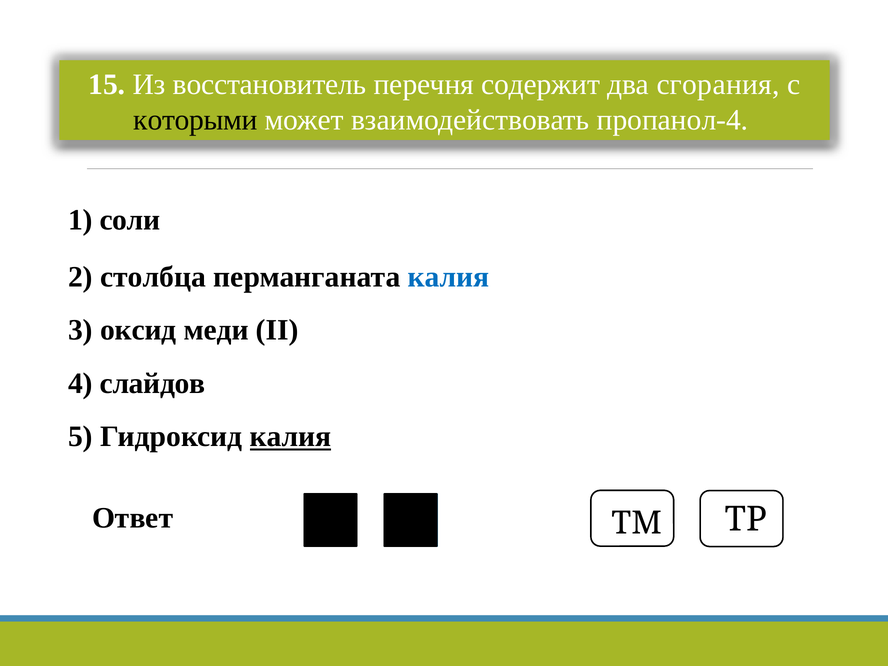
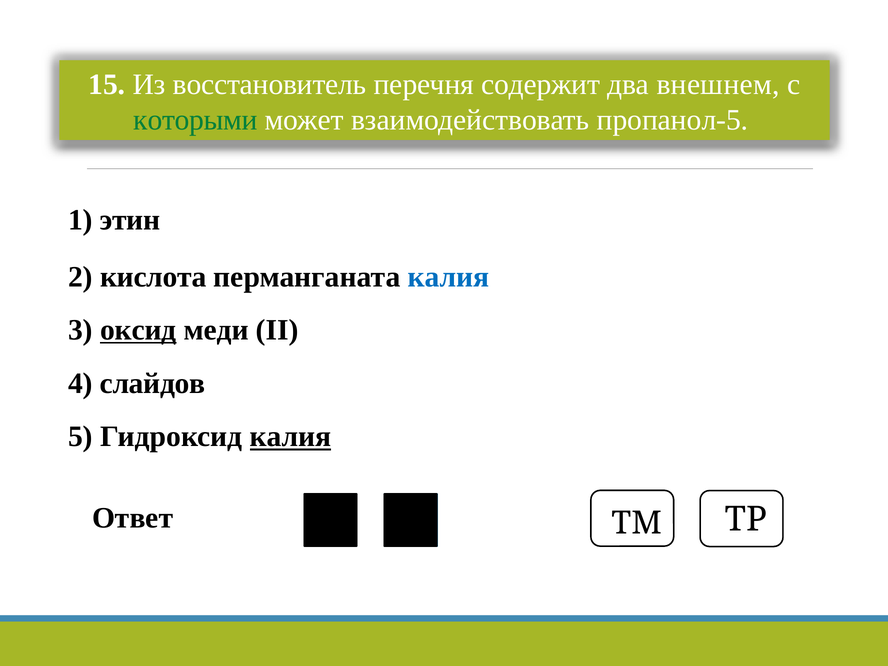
сгорания: сгорания -> внешнем
которыми colour: black -> green
пропанол-4: пропанол-4 -> пропанол-5
соли: соли -> этин
столбца: столбца -> кислота
оксид underline: none -> present
